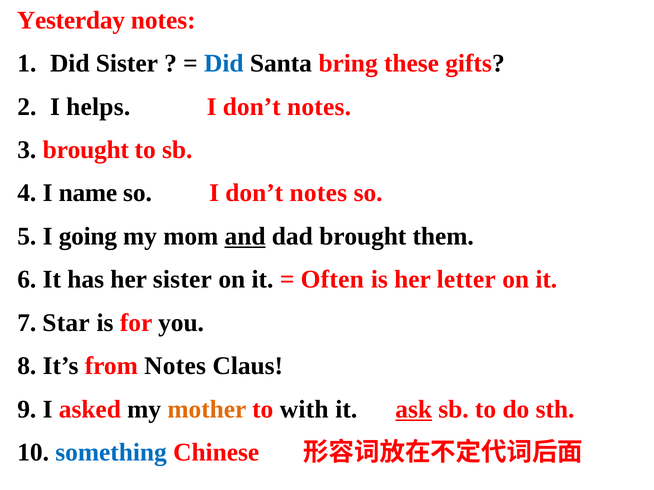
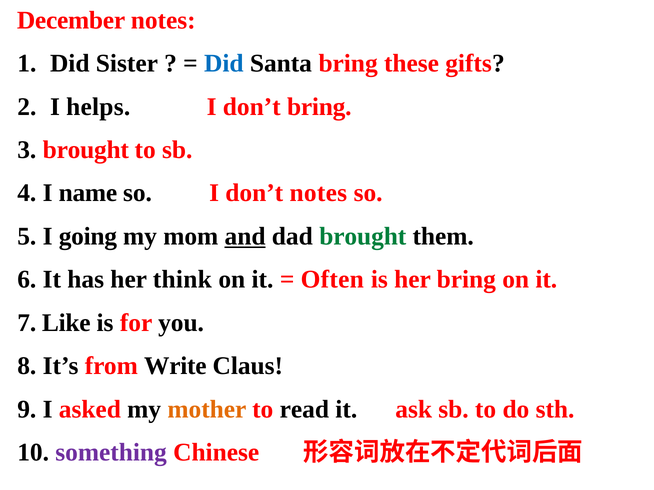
Yesterday: Yesterday -> December
notes at (319, 107): notes -> bring
brought at (363, 237) colour: black -> green
her sister: sister -> think
her letter: letter -> bring
Star: Star -> Like
from Notes: Notes -> Write
with: with -> read
ask underline: present -> none
something colour: blue -> purple
